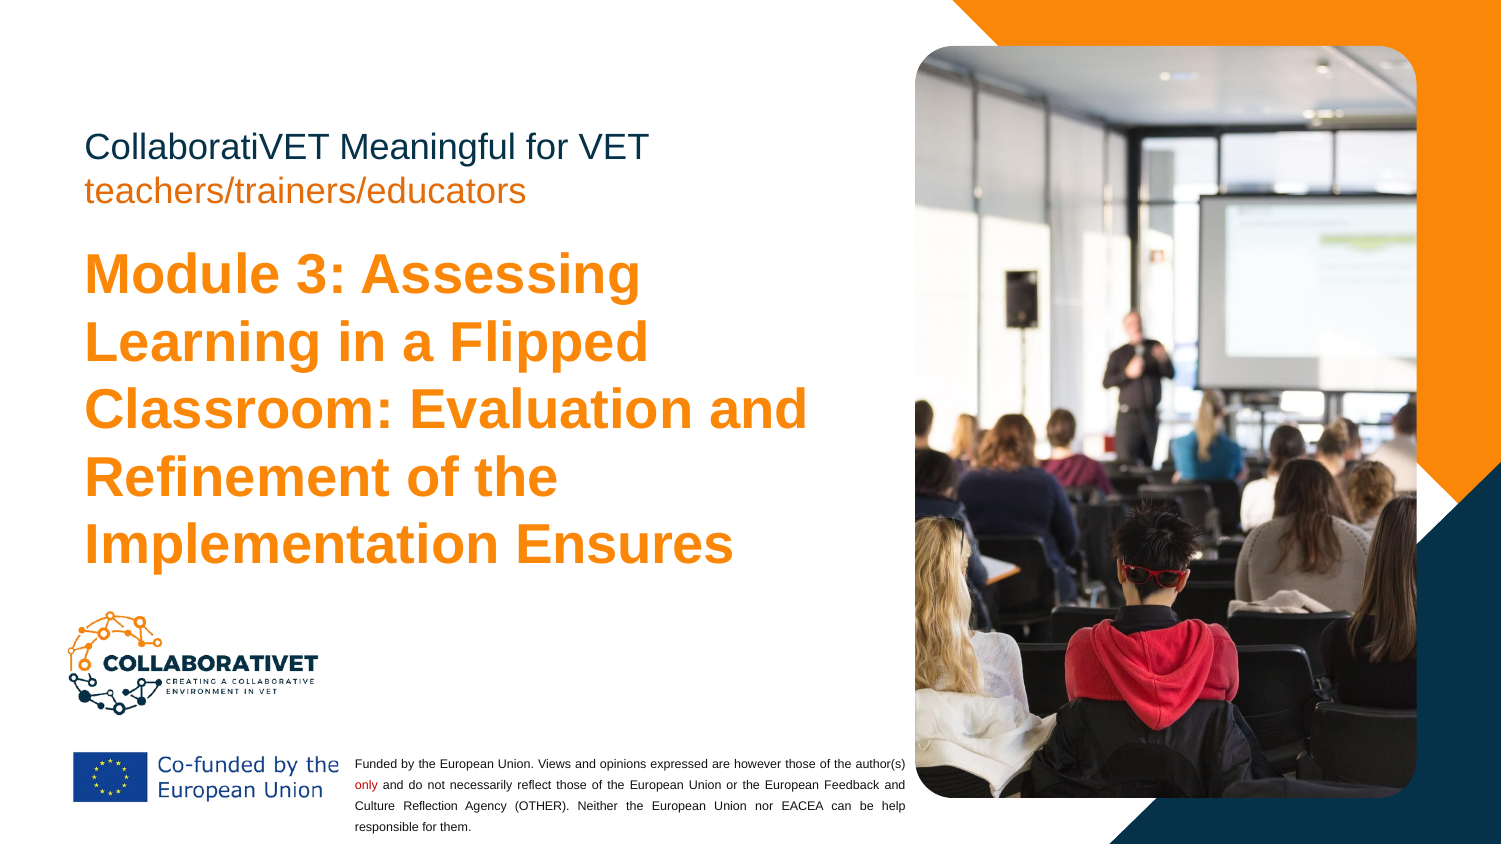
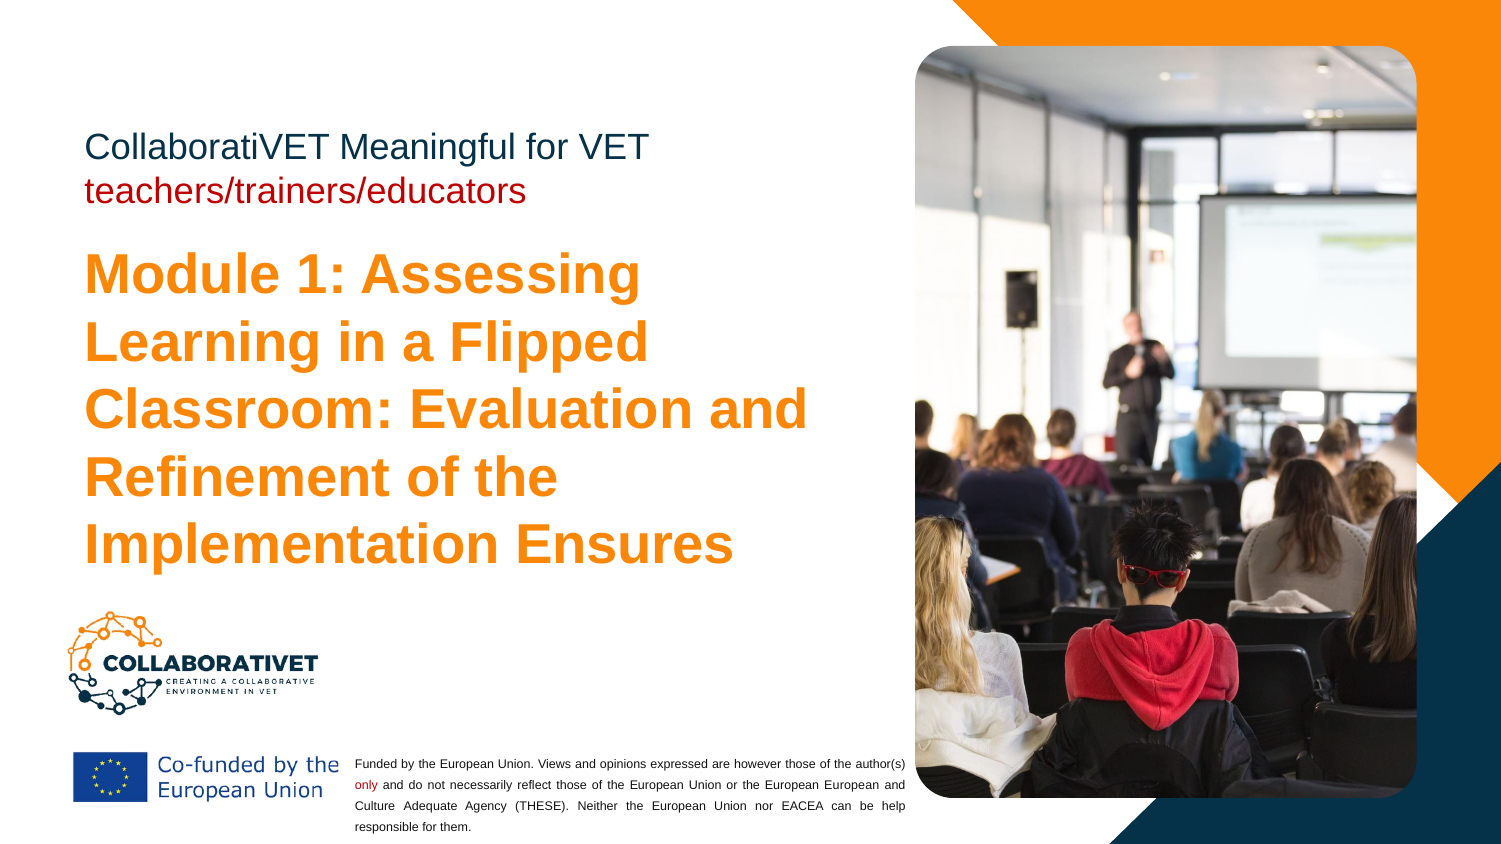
teachers/trainers/educators colour: orange -> red
3: 3 -> 1
European Feedback: Feedback -> European
Reflection: Reflection -> Adequate
OTHER: OTHER -> THESE
